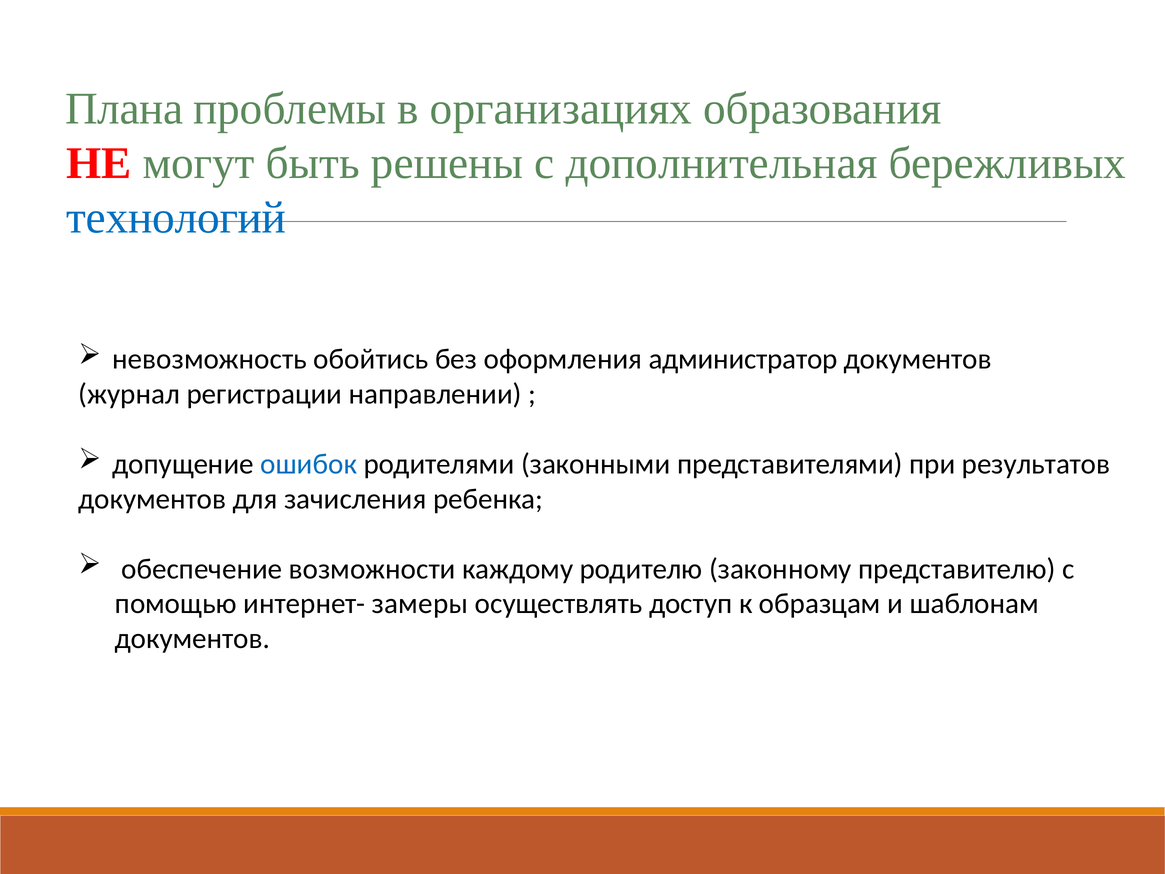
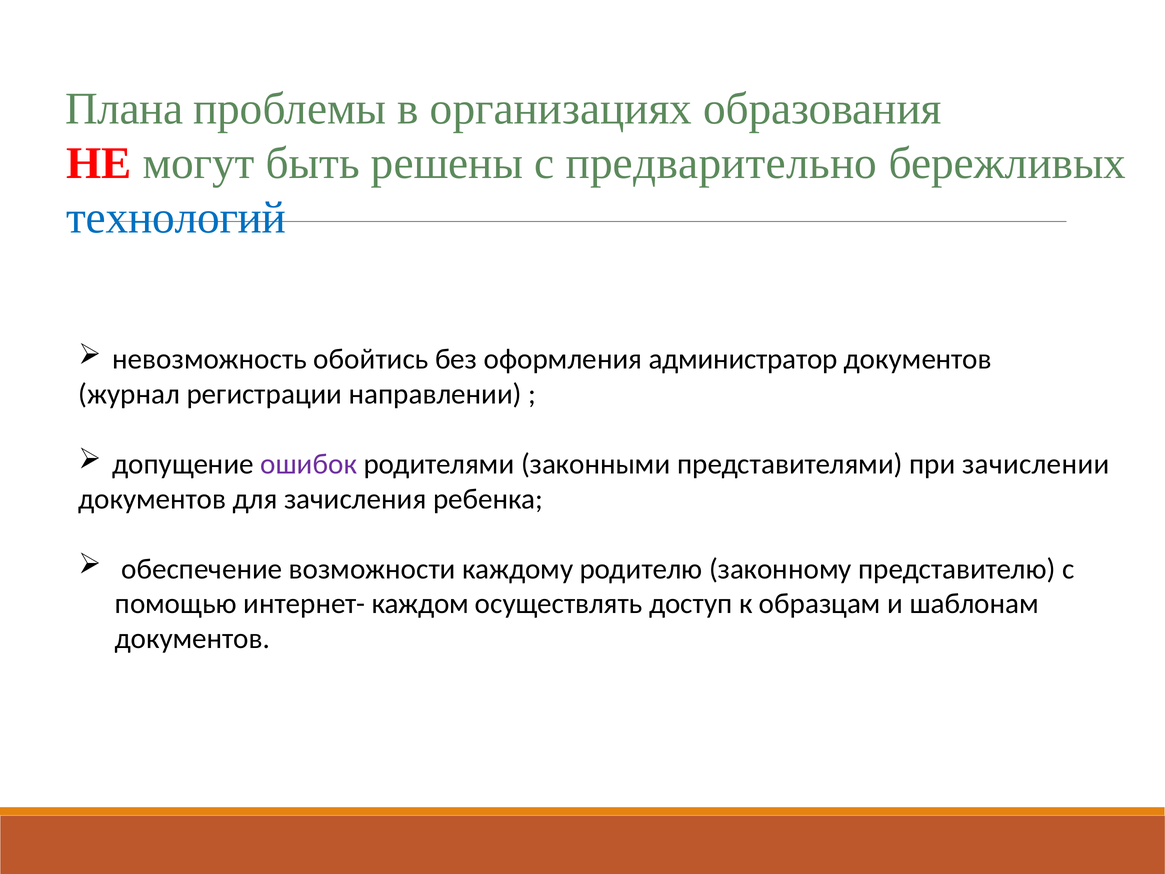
дополнительная: дополнительная -> предварительно
ошибок colour: blue -> purple
результатов: результатов -> зачислении
замеры: замеры -> каждом
